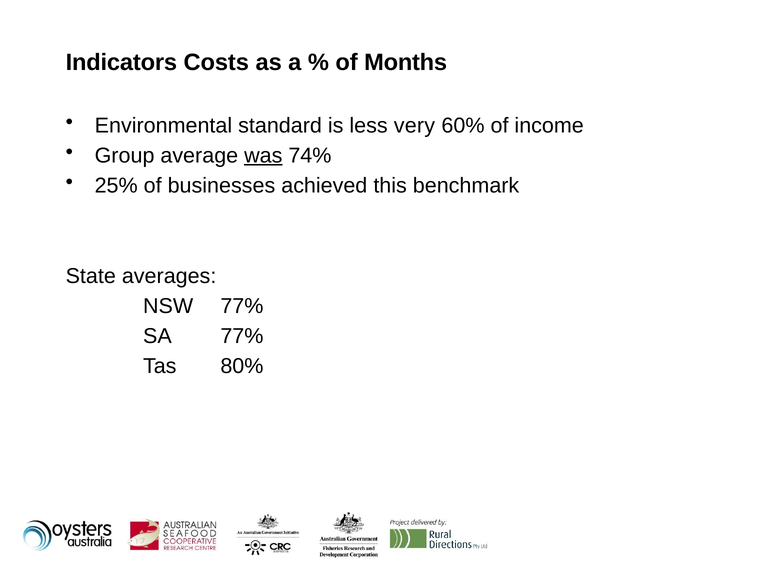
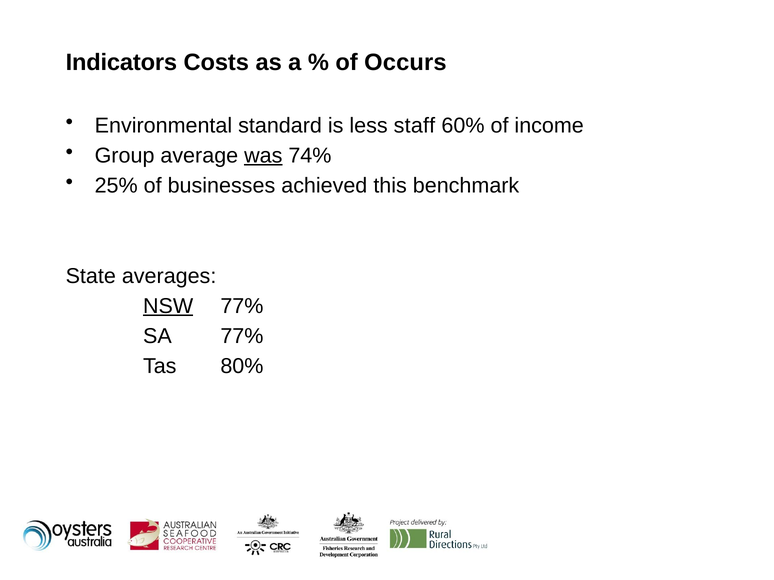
Months: Months -> Occurs
very: very -> staff
NSW underline: none -> present
